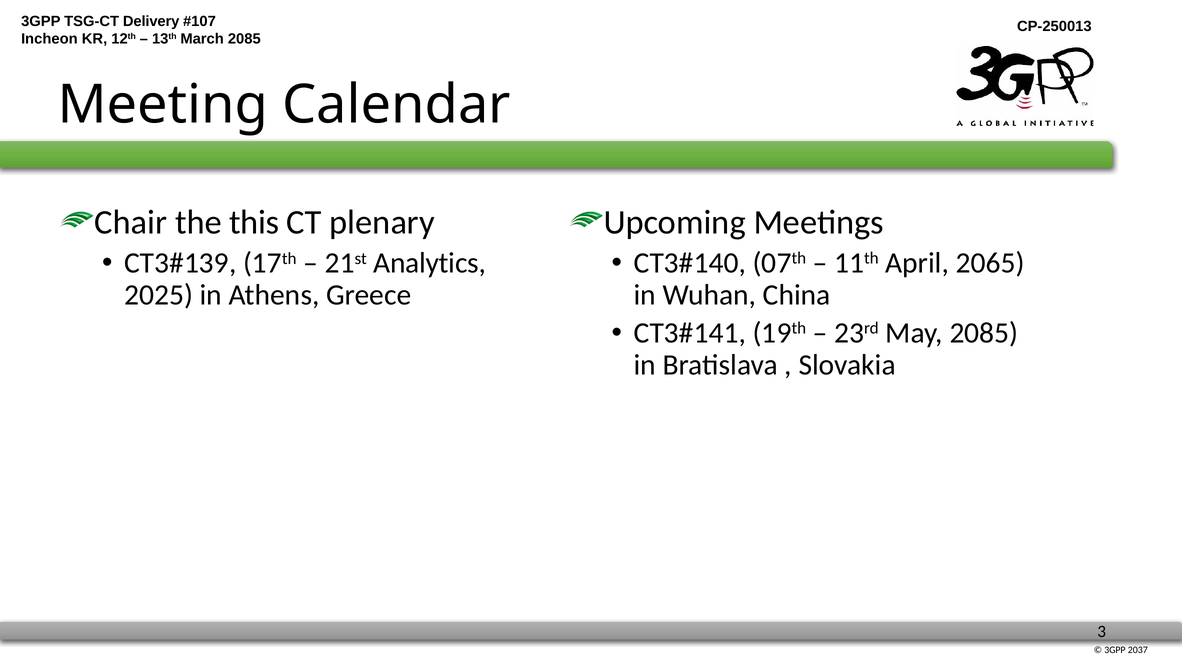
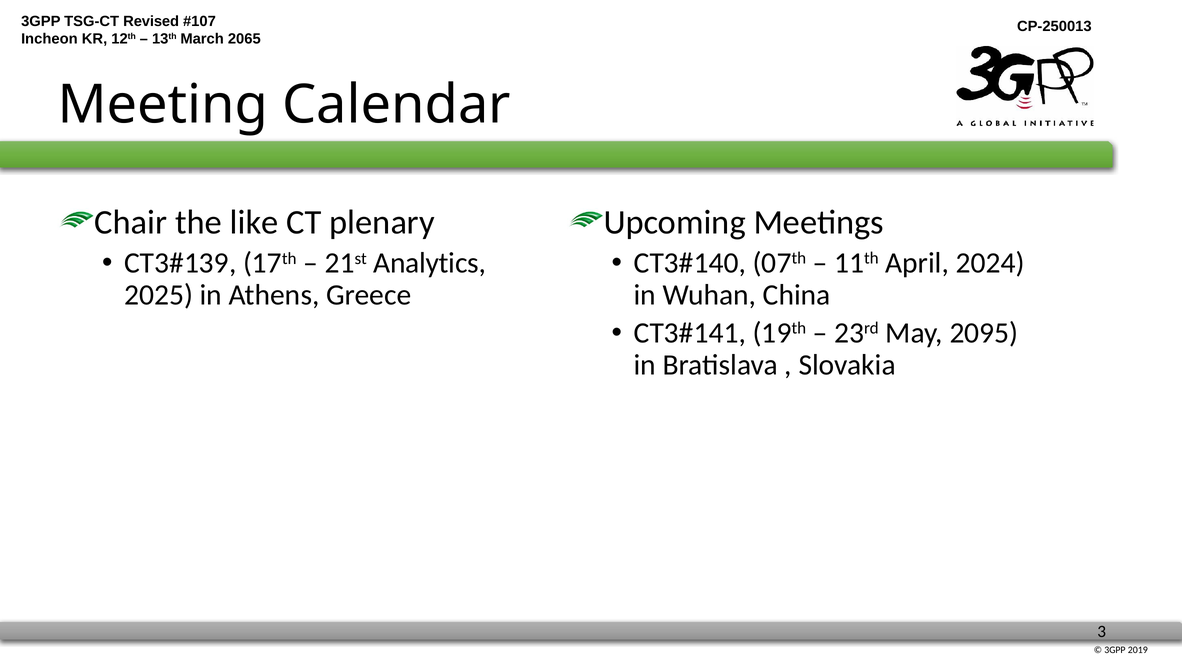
Delivery: Delivery -> Revised
2085 at (244, 39): 2085 -> 2065
this: this -> like
2065: 2065 -> 2024
May 2085: 2085 -> 2095
2037: 2037 -> 2019
